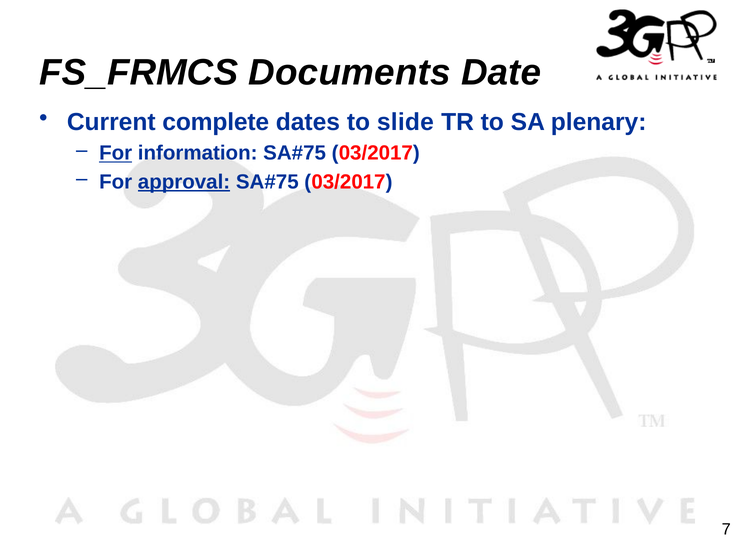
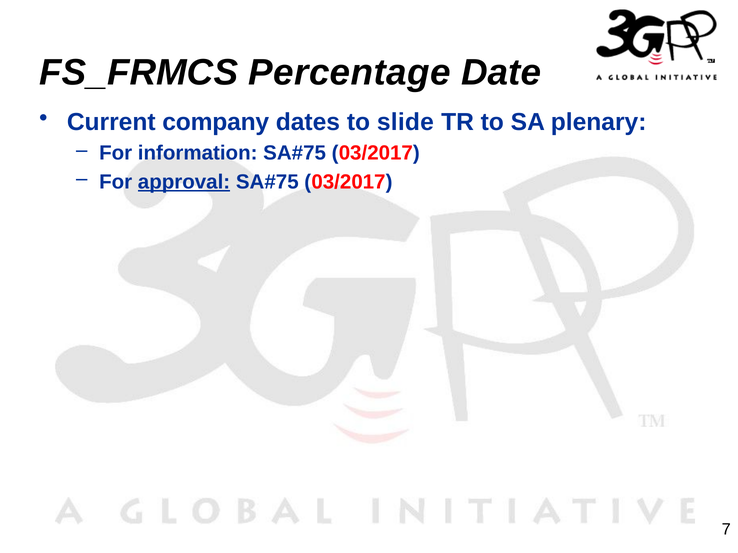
Documents: Documents -> Percentage
complete: complete -> company
For at (116, 153) underline: present -> none
